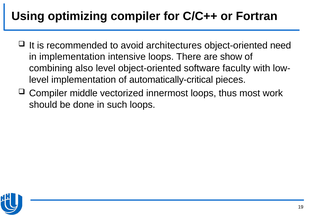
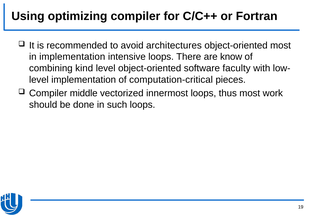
object-oriented need: need -> most
show: show -> know
also: also -> kind
automatically-critical: automatically-critical -> computation-critical
